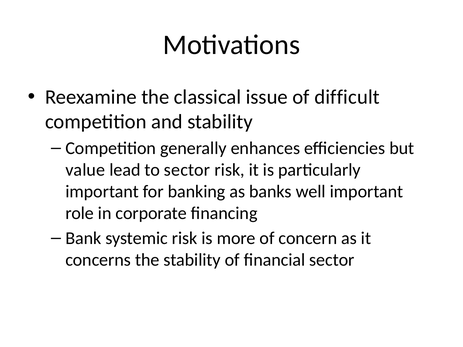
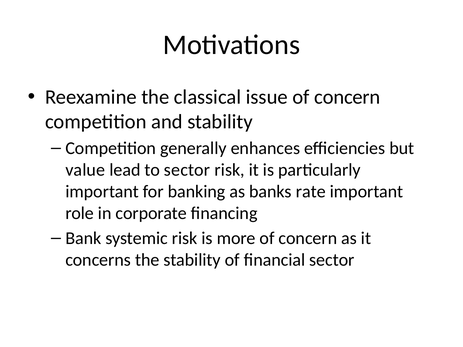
issue of difficult: difficult -> concern
well: well -> rate
